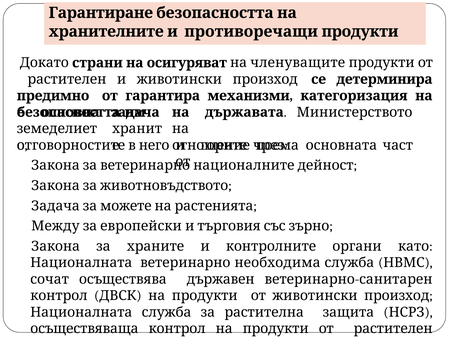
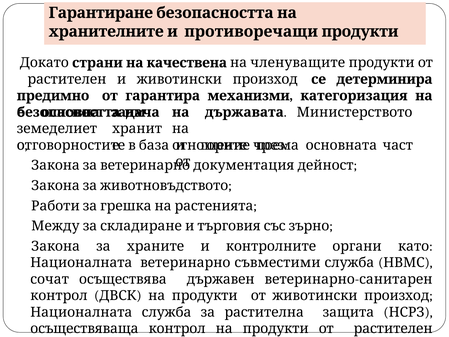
осигуряват: осигуряват -> качествена
него: него -> база
националните: националните -> документация
Задача at (55, 206): Задача -> Работи
можете: можете -> грешка
европейски: европейски -> складиране
необходима: необходима -> съвместими
